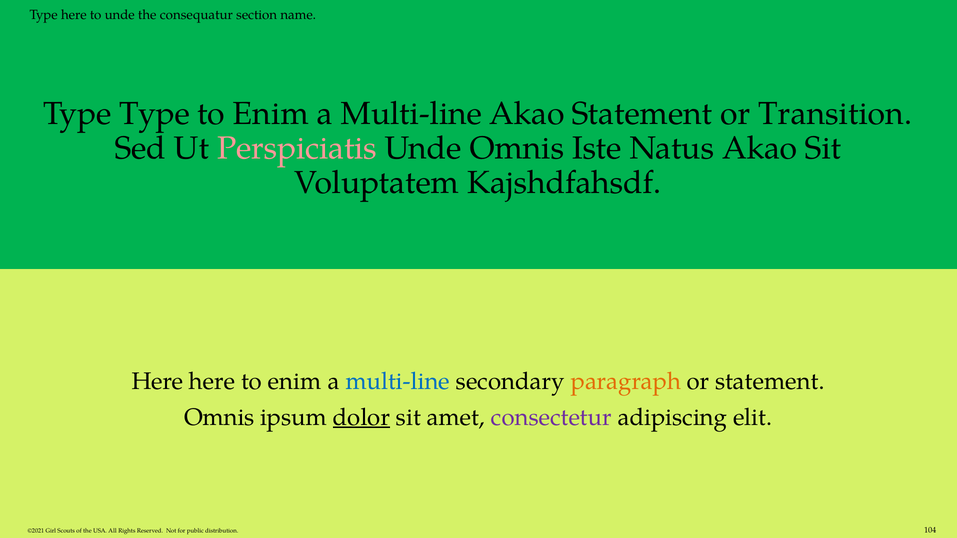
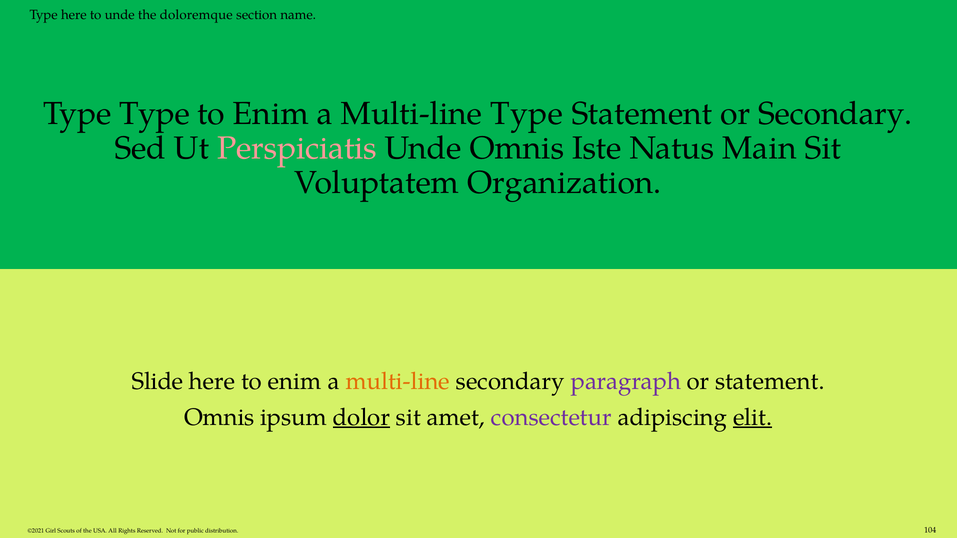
consequatur: consequatur -> doloremque
Multi-line Akao: Akao -> Type
or Transition: Transition -> Secondary
Natus Akao: Akao -> Main
Kajshdfahsdf: Kajshdfahsdf -> Organization
Here at (158, 382): Here -> Slide
multi-line at (398, 382) colour: blue -> orange
paragraph colour: orange -> purple
elit underline: none -> present
